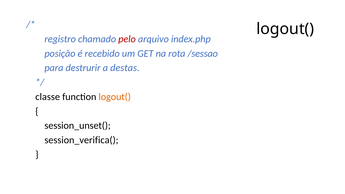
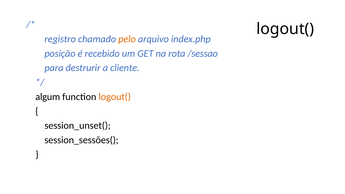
pelo colour: red -> orange
destas: destas -> cliente
classe: classe -> algum
session_verifica(: session_verifica( -> session_sessões(
